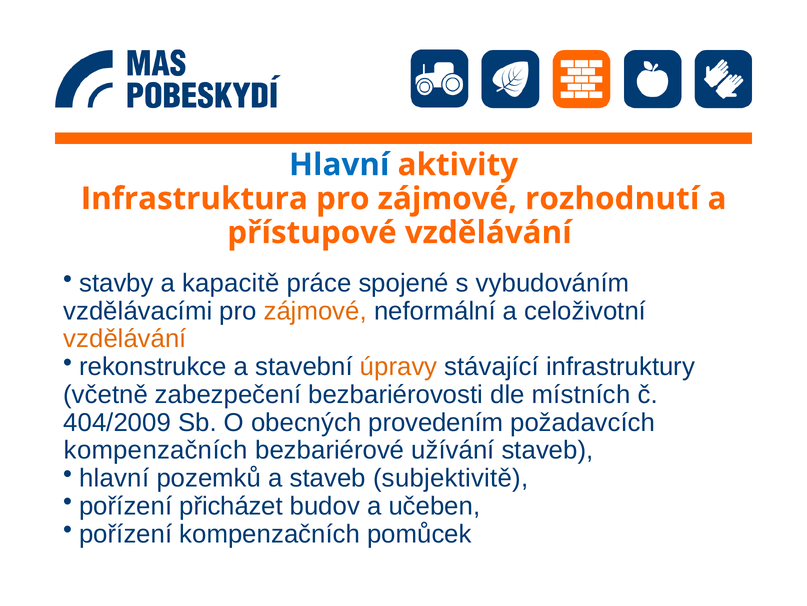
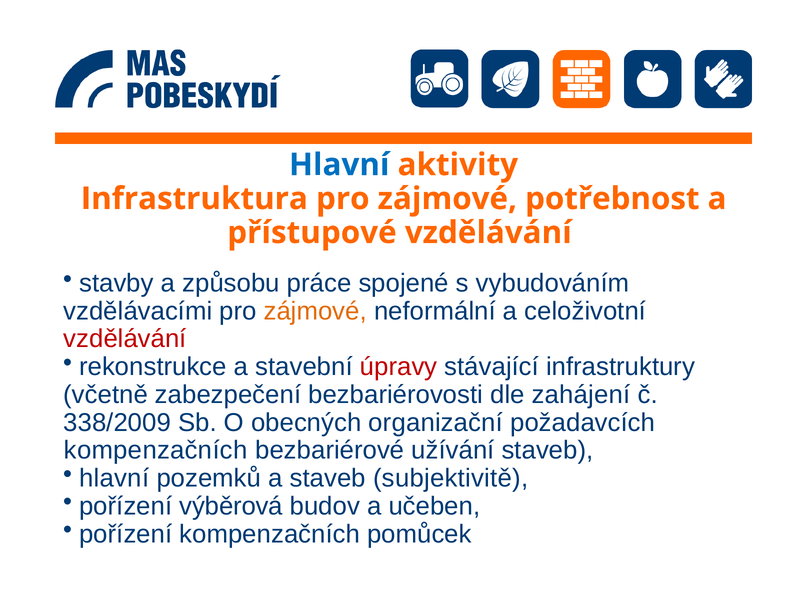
rozhodnutí: rozhodnutí -> potřebnost
kapacitě: kapacitě -> způsobu
vzdělávání at (125, 339) colour: orange -> red
úpravy colour: orange -> red
místních: místních -> zahájení
404/2009: 404/2009 -> 338/2009
provedením: provedením -> organizační
přicházet: přicházet -> výběrová
